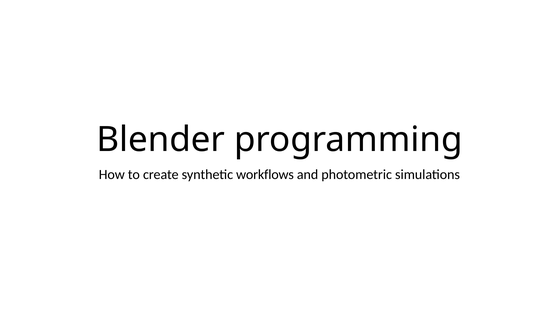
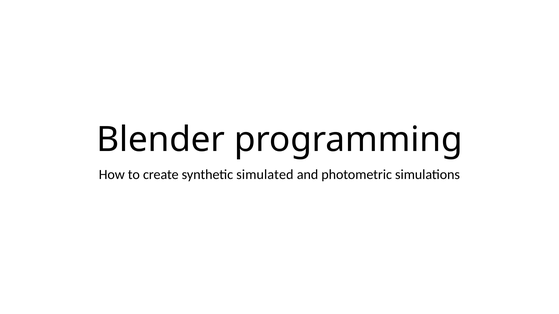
workflows: workflows -> simulated
